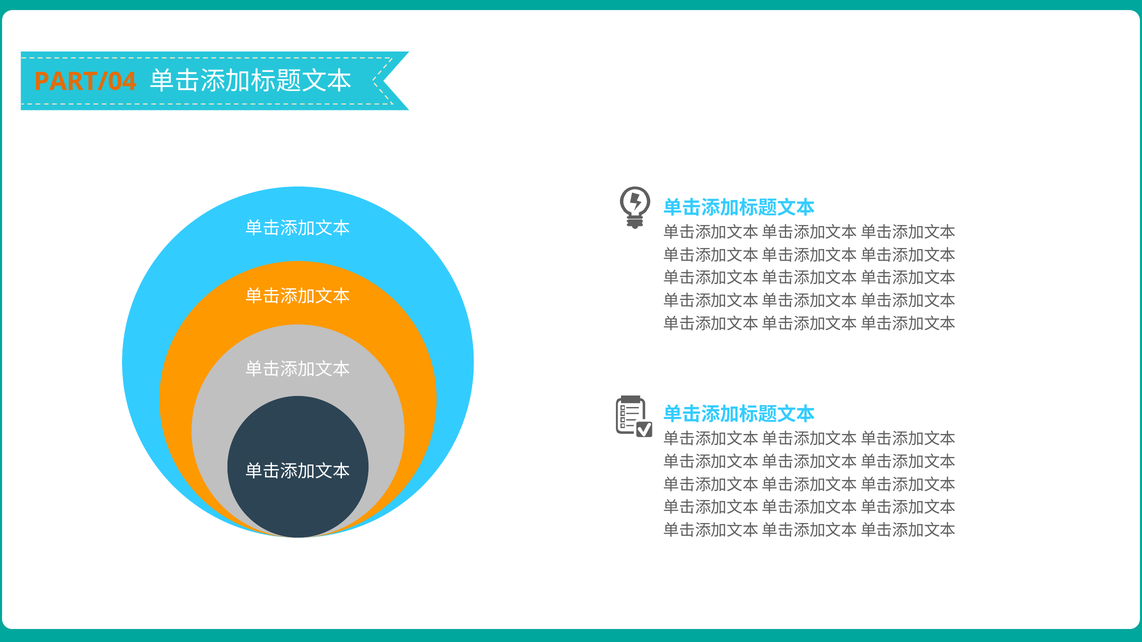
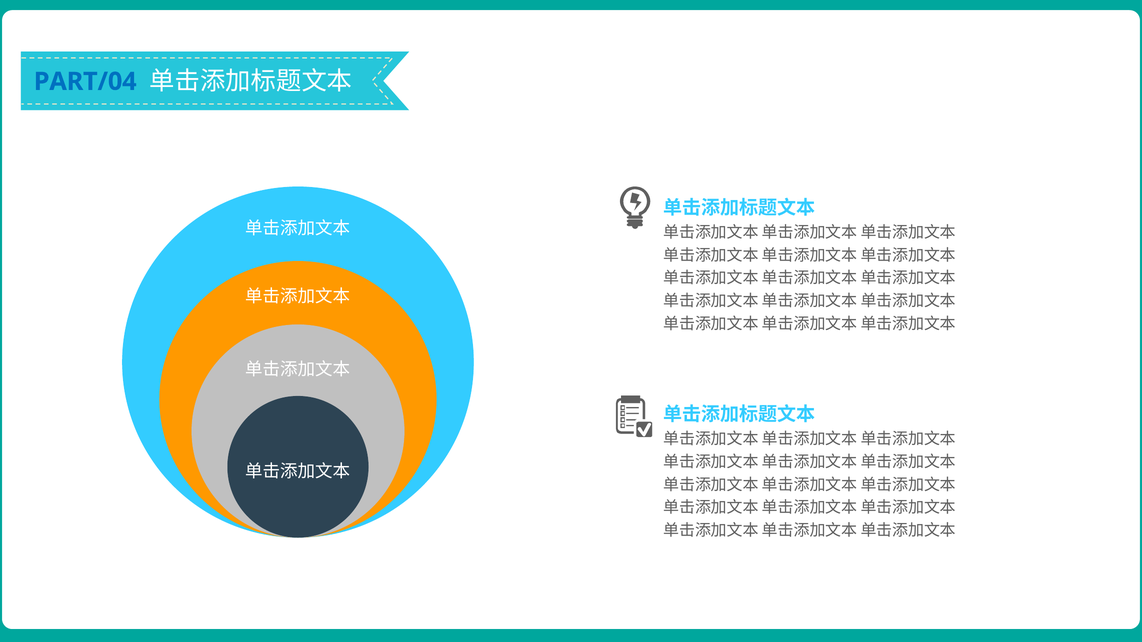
PART/04 colour: orange -> blue
